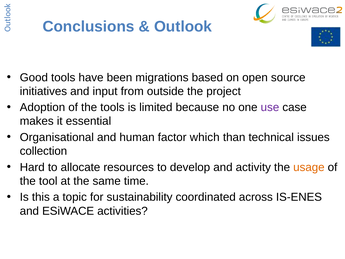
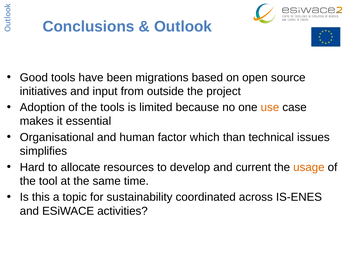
use colour: purple -> orange
collection: collection -> simplifies
activity: activity -> current
